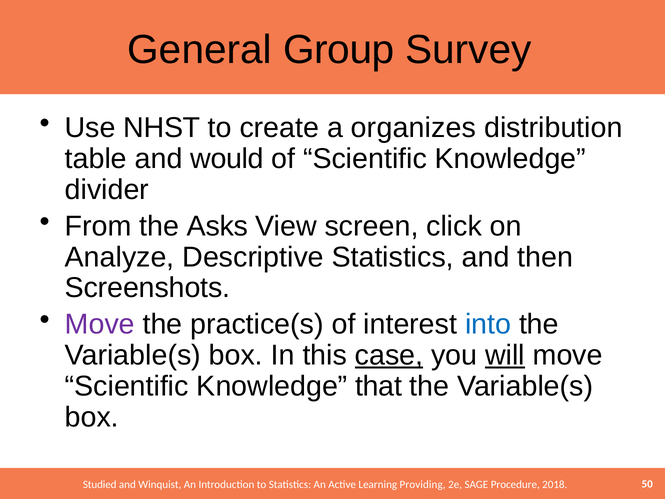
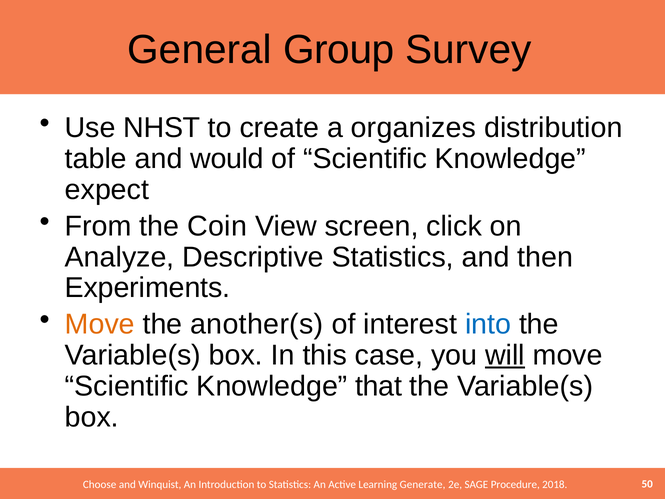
divider: divider -> expect
Asks: Asks -> Coin
Screenshots: Screenshots -> Experiments
Move at (100, 324) colour: purple -> orange
practice(s: practice(s -> another(s
case underline: present -> none
Studied: Studied -> Choose
Providing: Providing -> Generate
